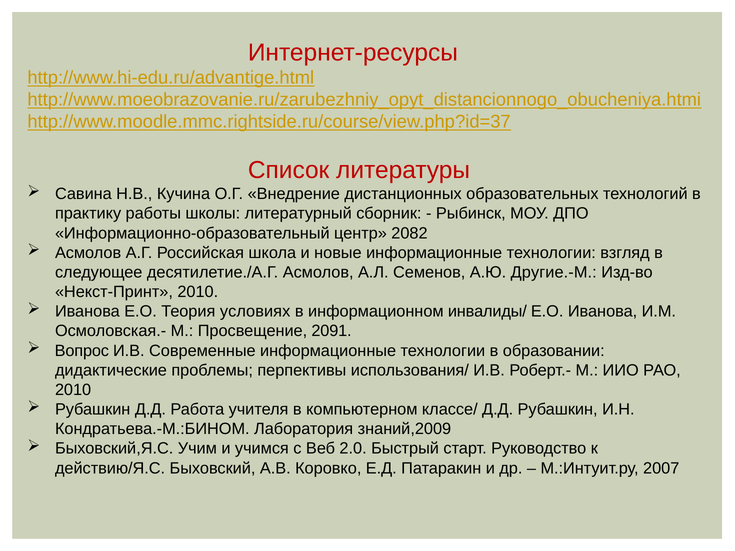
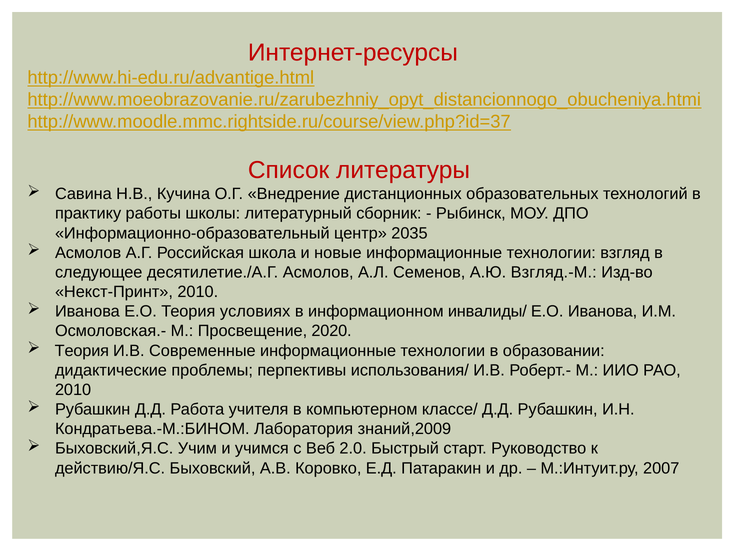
2082: 2082 -> 2035
Другие.-М: Другие.-М -> Взгляд.-М
2091: 2091 -> 2020
Вопрос at (82, 351): Вопрос -> Теория
